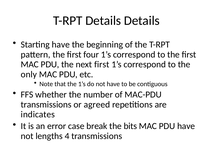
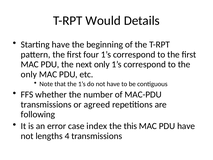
T-RPT Details: Details -> Would
next first: first -> only
indicates: indicates -> following
break: break -> index
bits: bits -> this
